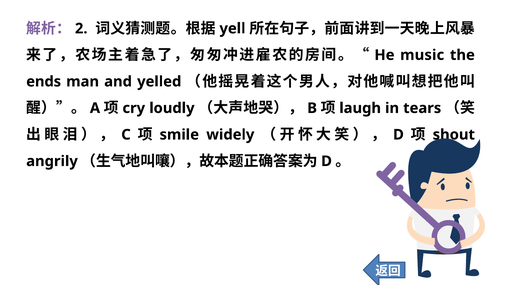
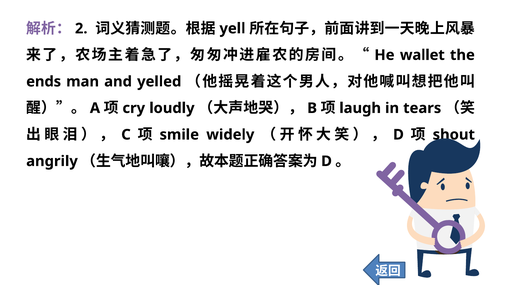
music: music -> wallet
